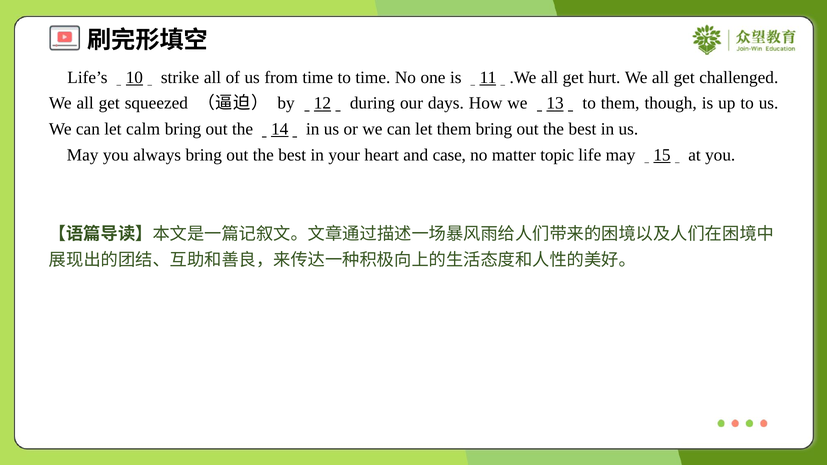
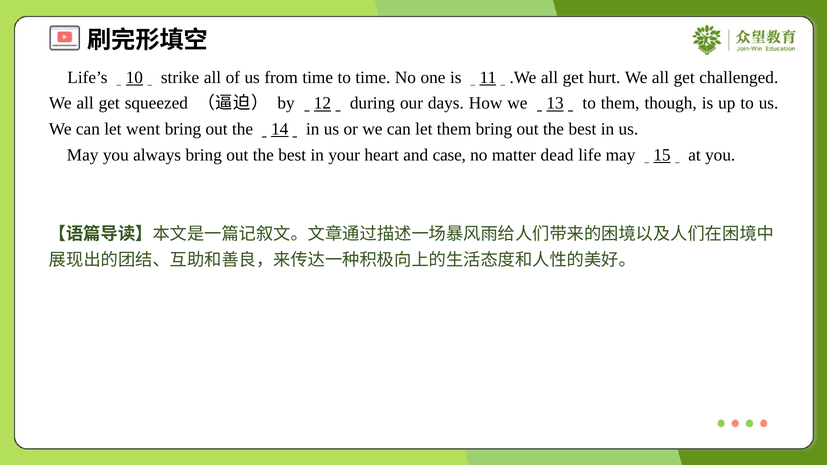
calm: calm -> went
topic: topic -> dead
